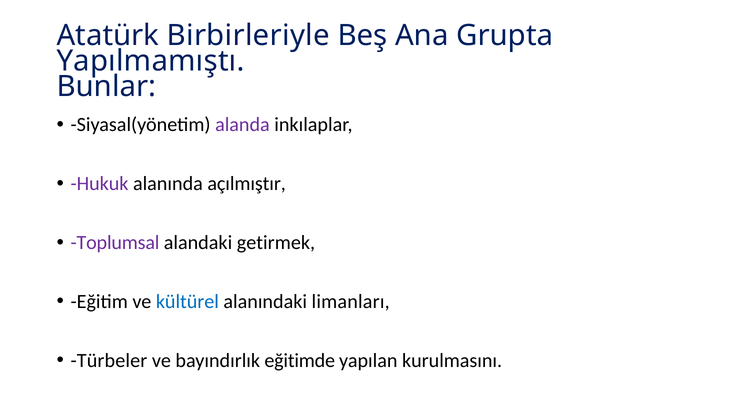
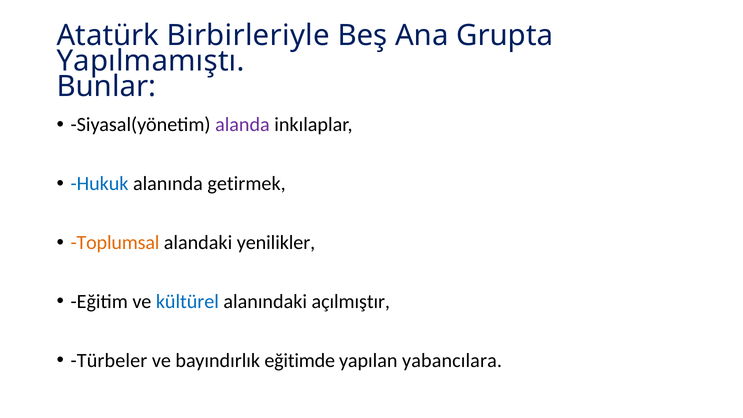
Hukuk colour: purple -> blue
açılmıştır: açılmıştır -> getirmek
Toplumsal colour: purple -> orange
getirmek: getirmek -> yenilikler
limanları: limanları -> açılmıştır
kurulmasını: kurulmasını -> yabancılara
